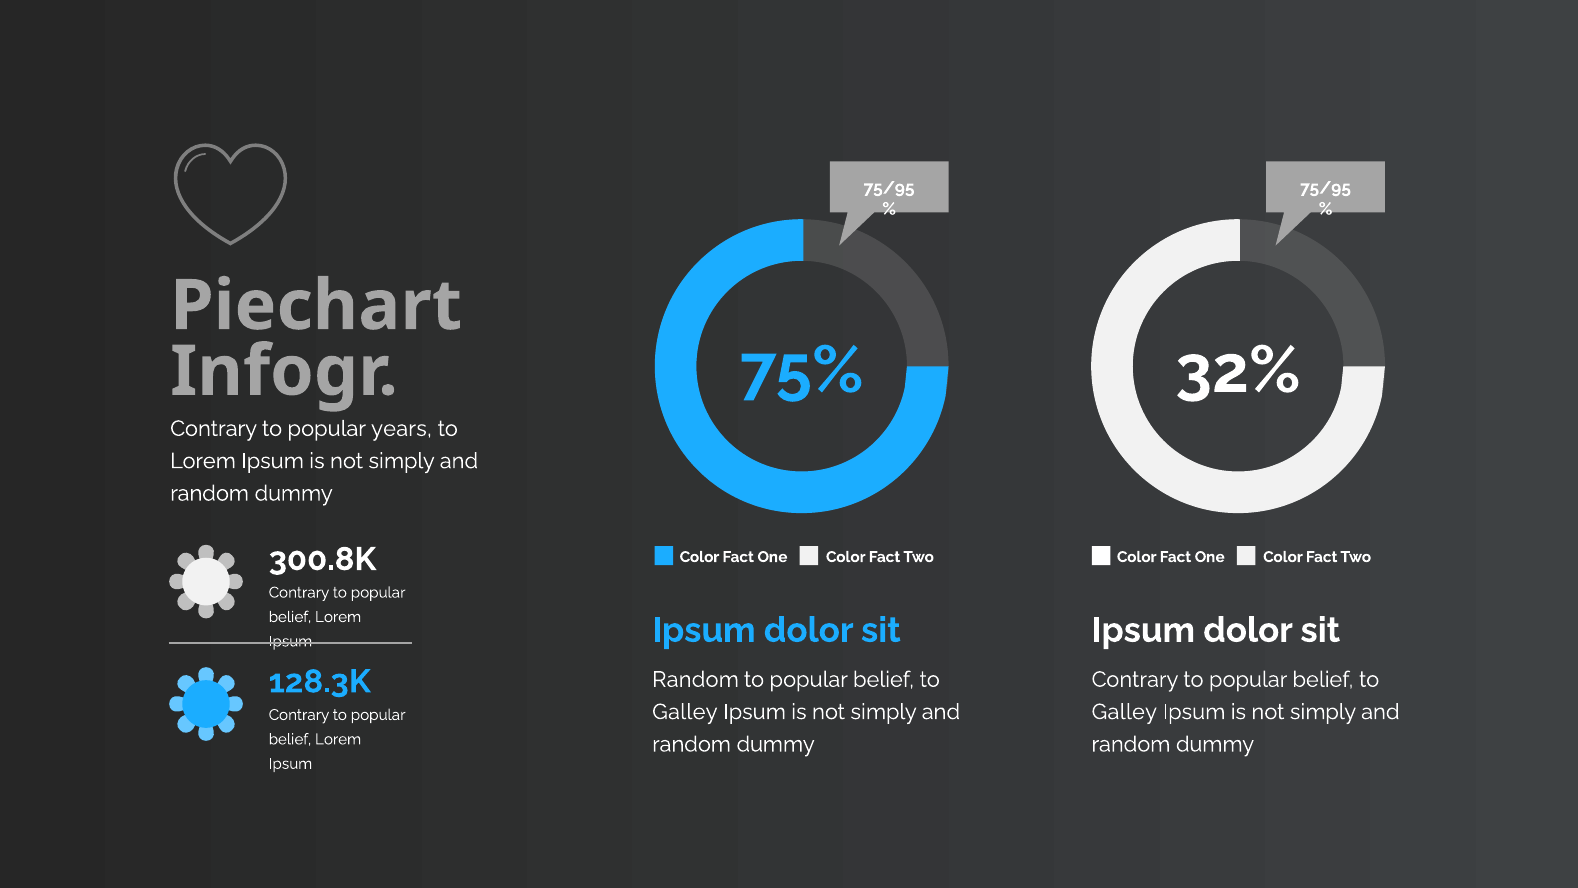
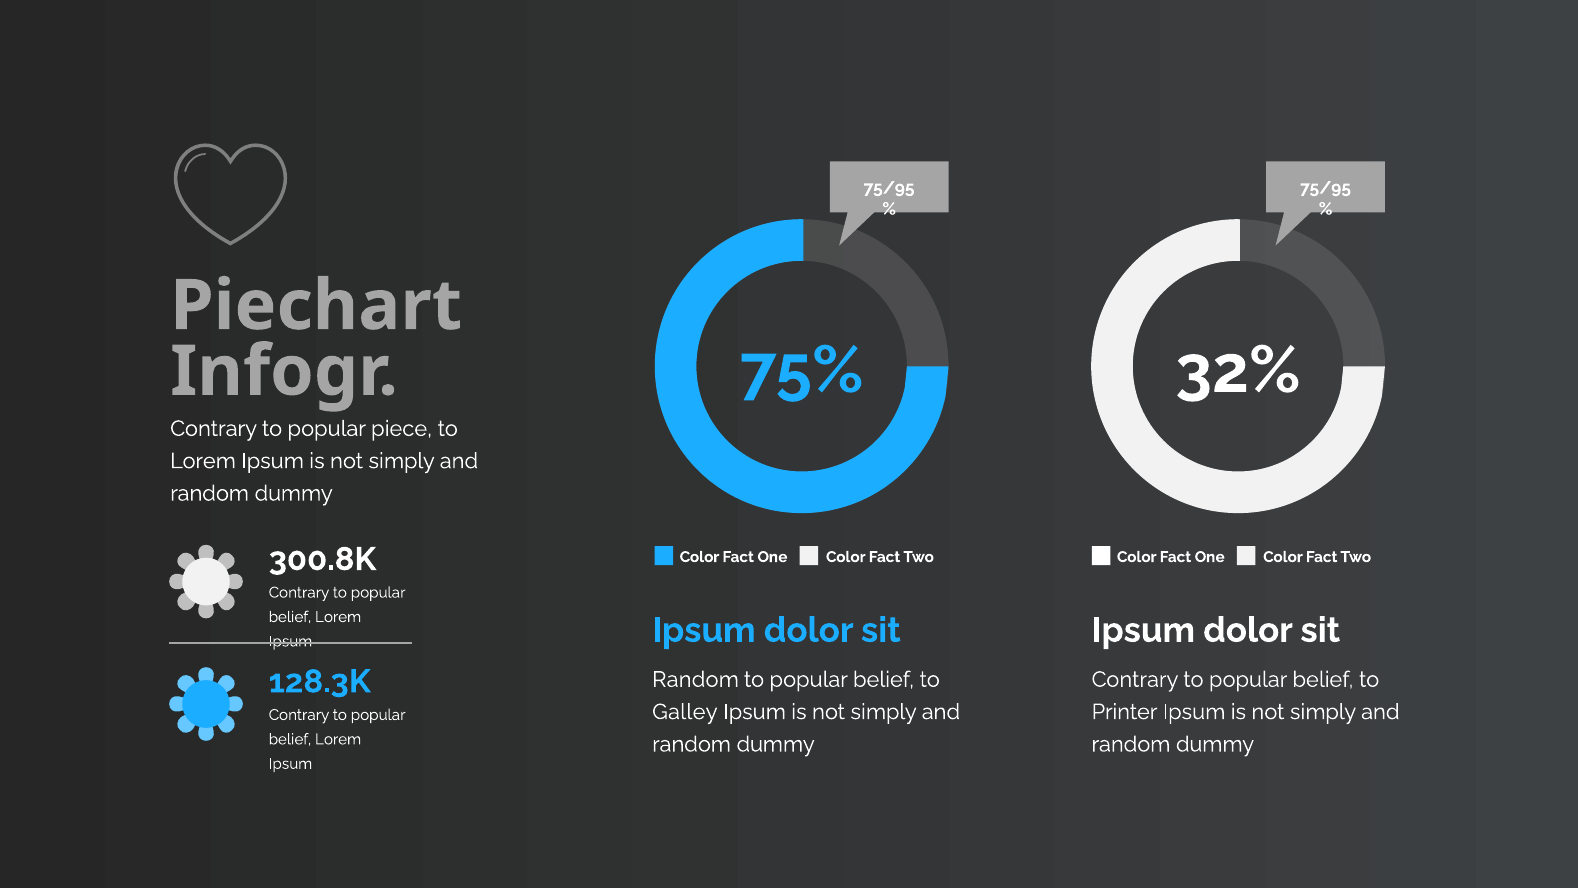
years: years -> piece
Galley at (1124, 712): Galley -> Printer
